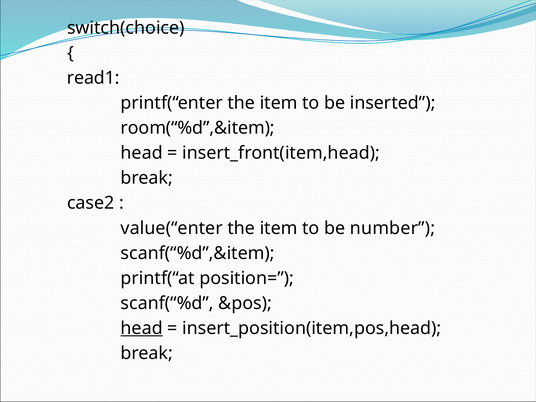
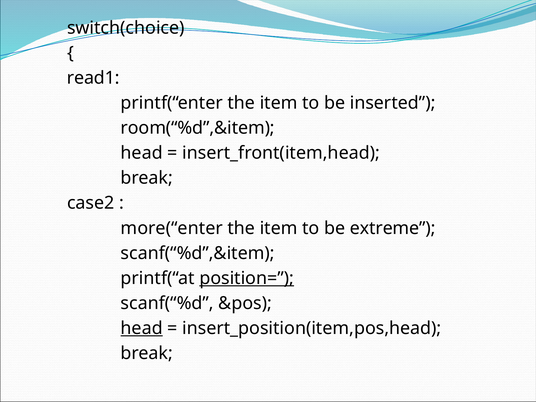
value(“enter: value(“enter -> more(“enter
number: number -> extreme
position= underline: none -> present
